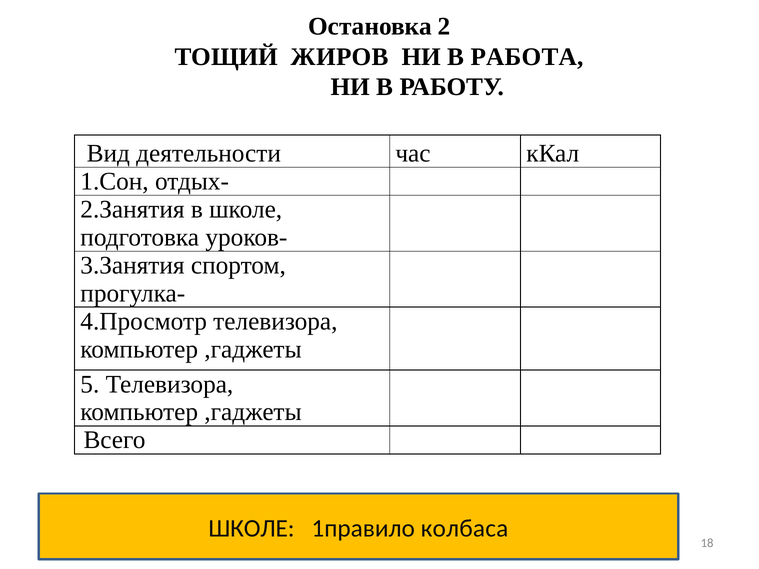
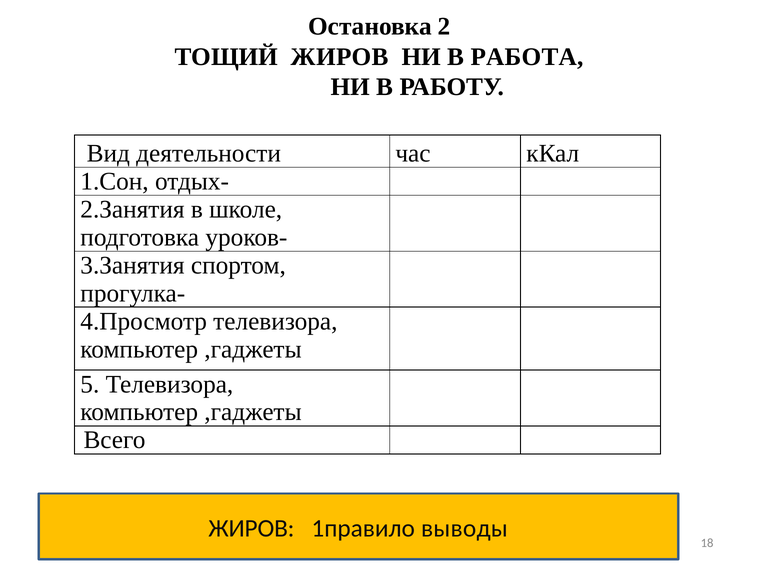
ШКОЛЕ at (251, 528): ШКОЛЕ -> ЖИРОВ
колбаса: колбаса -> выводы
